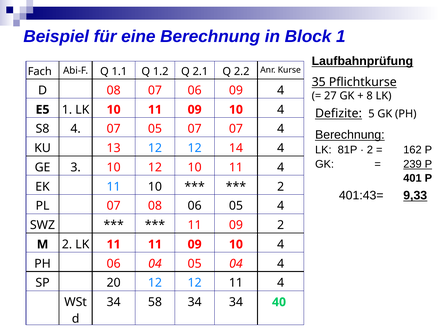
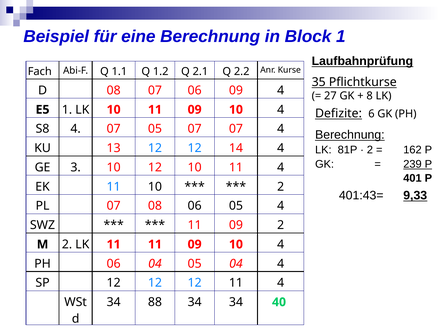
5: 5 -> 6
SP 20: 20 -> 12
58: 58 -> 88
